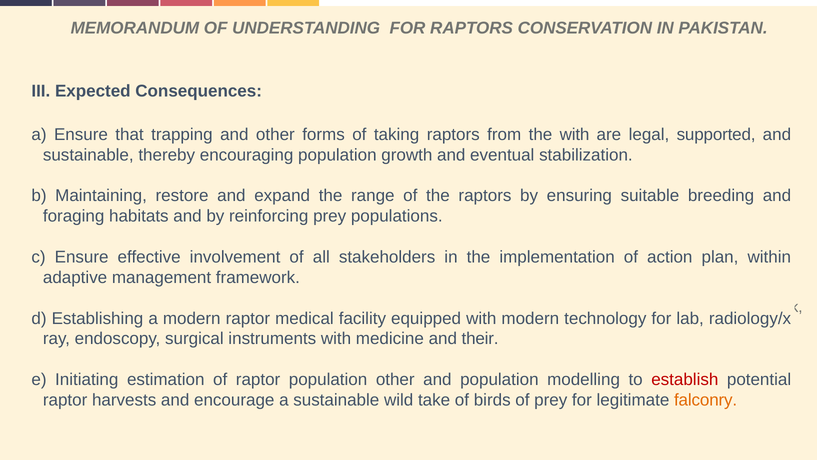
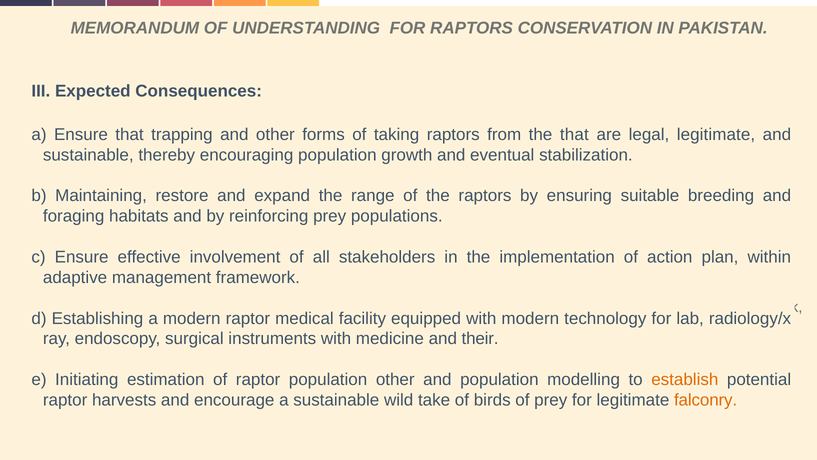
with at (575, 134): with -> that
legal supported: supported -> legitimate
establish at (685, 379) colour: red -> orange
